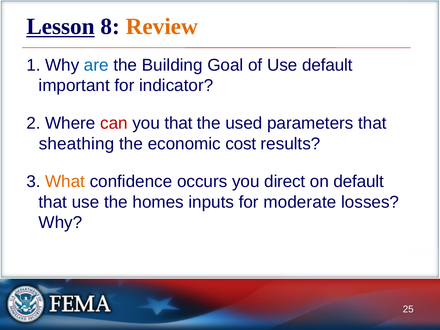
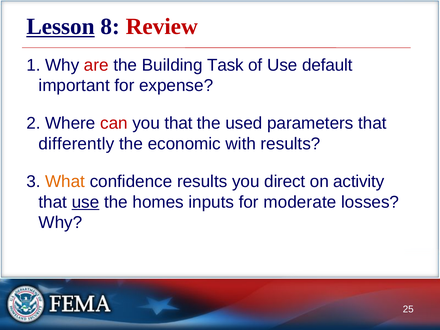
Review colour: orange -> red
are colour: blue -> red
Goal: Goal -> Task
indicator: indicator -> expense
sheathing: sheathing -> differently
cost: cost -> with
confidence occurs: occurs -> results
on default: default -> activity
use at (86, 202) underline: none -> present
